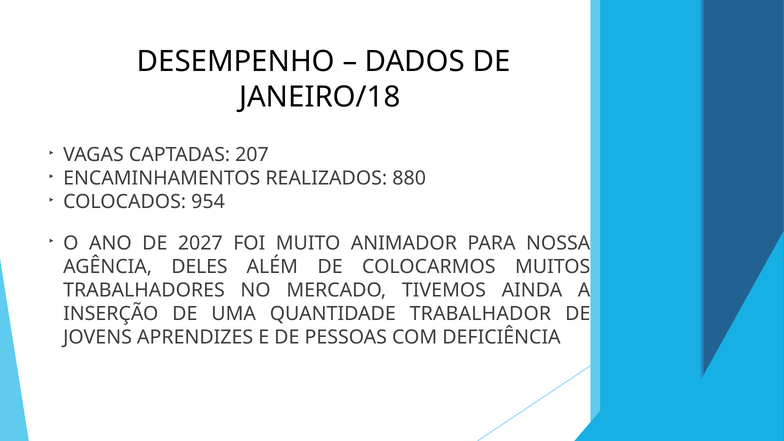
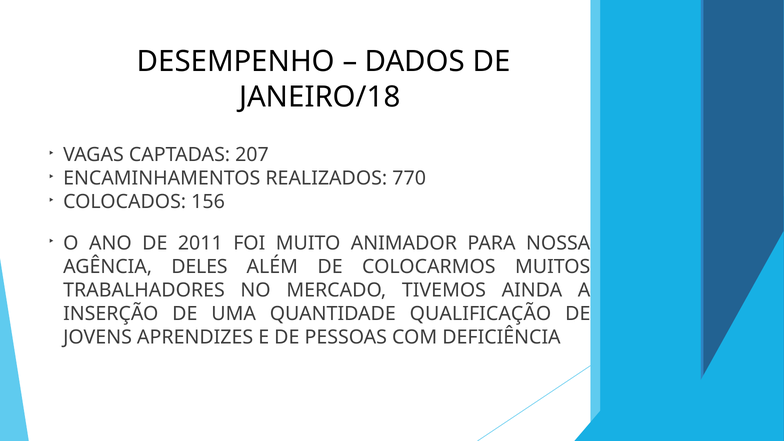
880: 880 -> 770
954: 954 -> 156
2027: 2027 -> 2011
TRABALHADOR: TRABALHADOR -> QUALIFICAÇÃO
